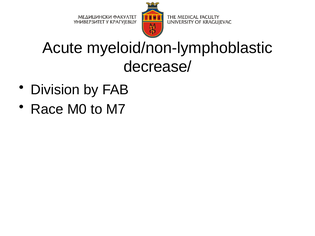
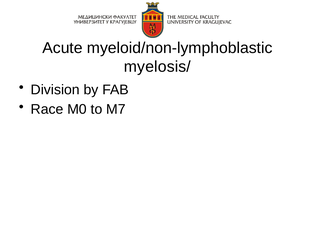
decrease/: decrease/ -> myelosis/
